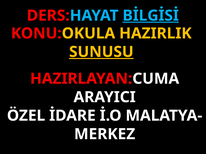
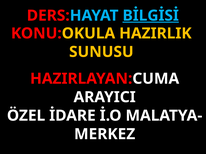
SUNUSU underline: present -> none
